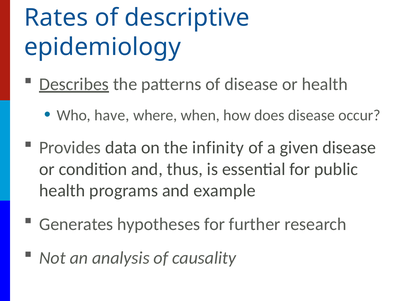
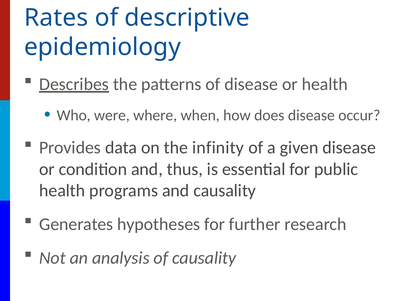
have: have -> were
and example: example -> causality
